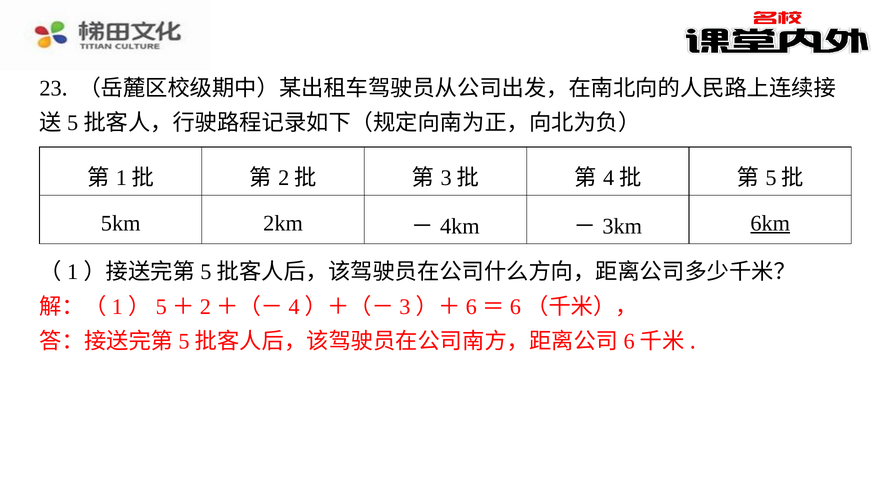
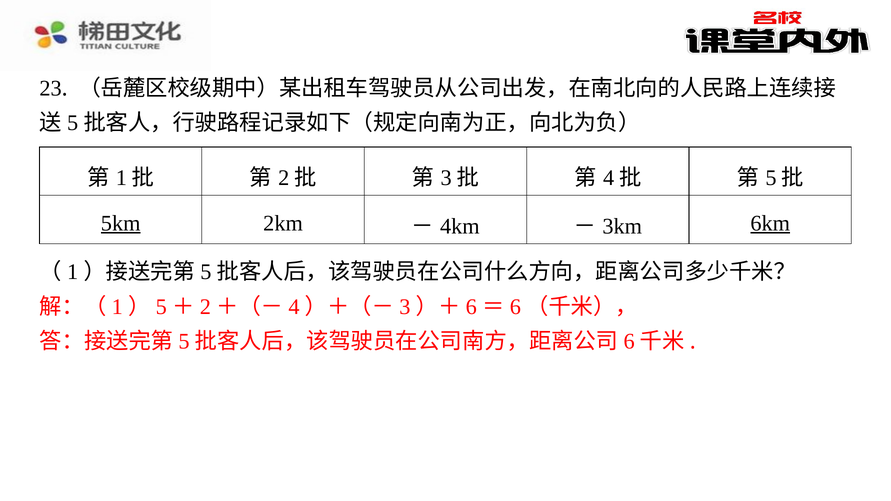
5km underline: none -> present
